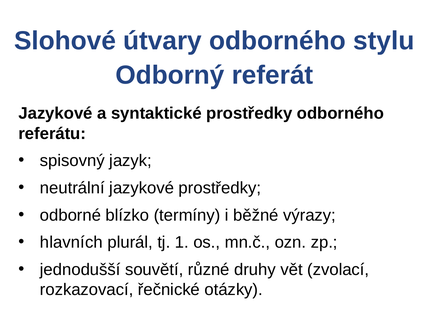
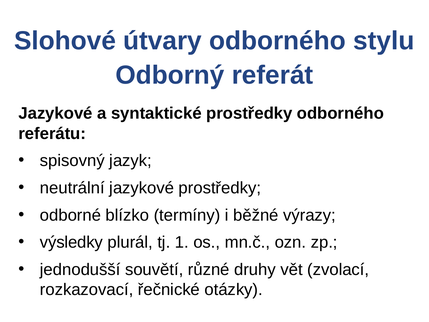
hlavních: hlavních -> výsledky
